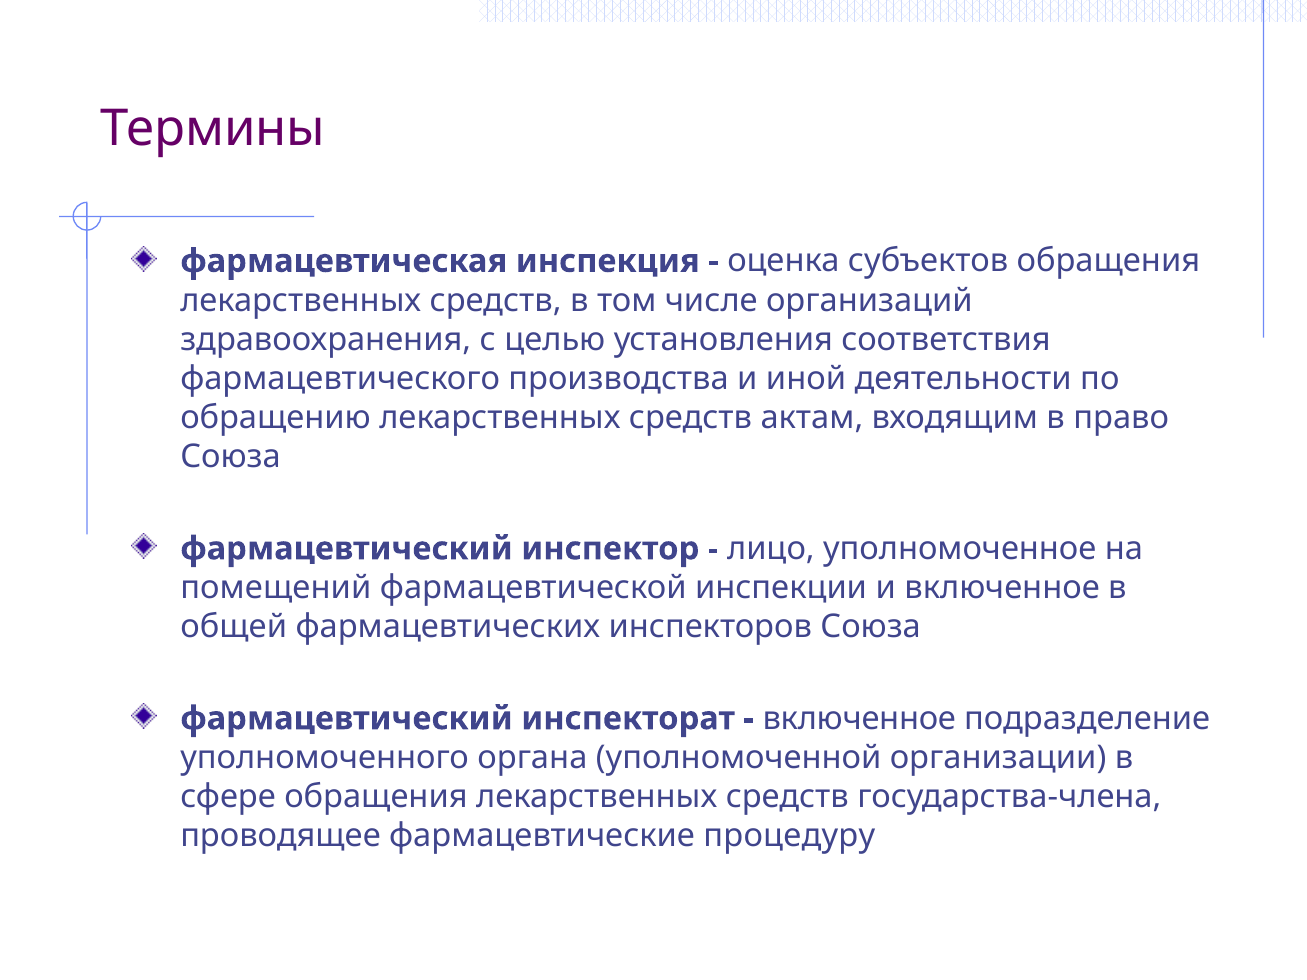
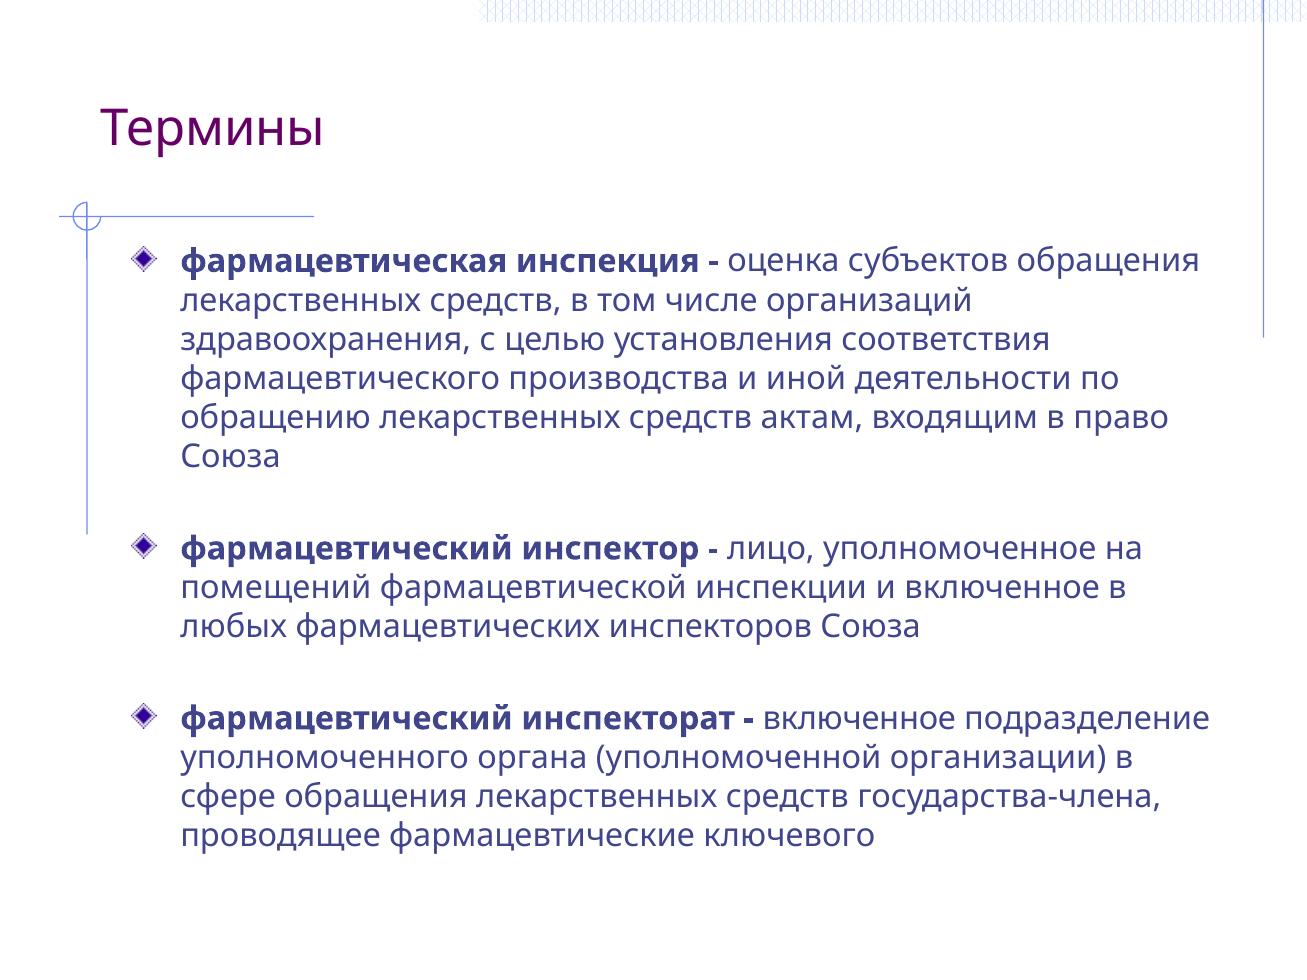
общей: общей -> любых
процедуру: процедуру -> ключевого
